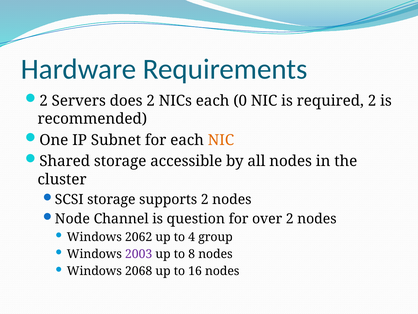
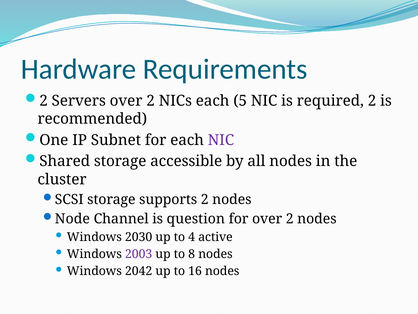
Servers does: does -> over
0: 0 -> 5
NIC at (221, 140) colour: orange -> purple
2062: 2062 -> 2030
group: group -> active
2068: 2068 -> 2042
